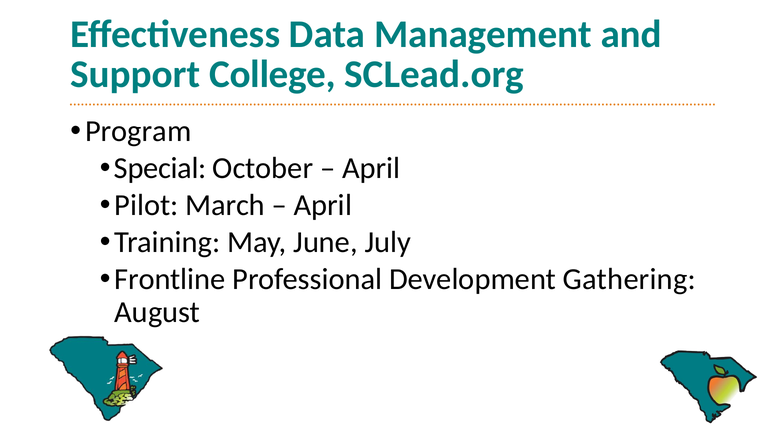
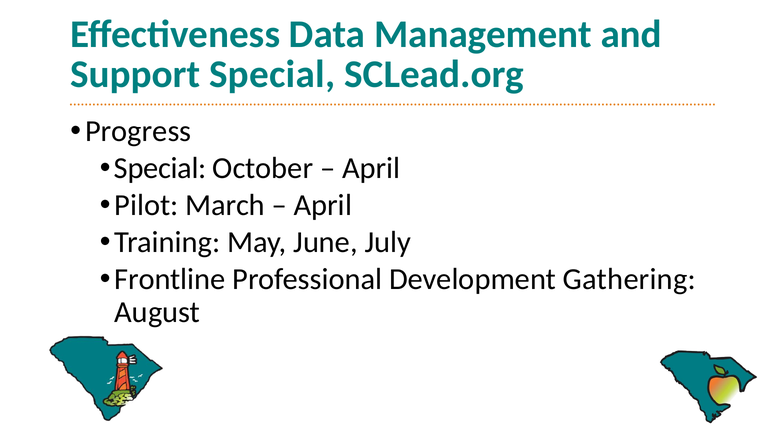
Support College: College -> Special
Program: Program -> Progress
